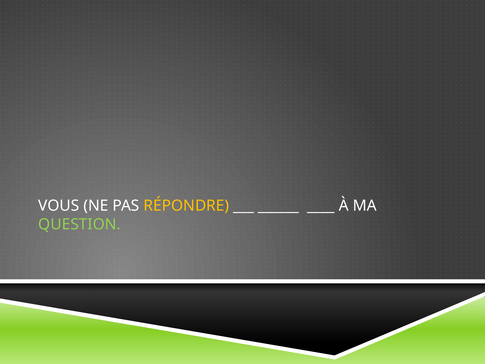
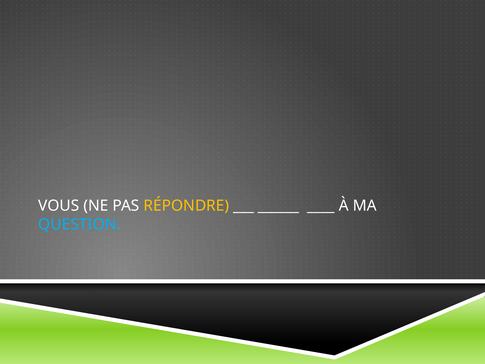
QUESTION colour: light green -> light blue
